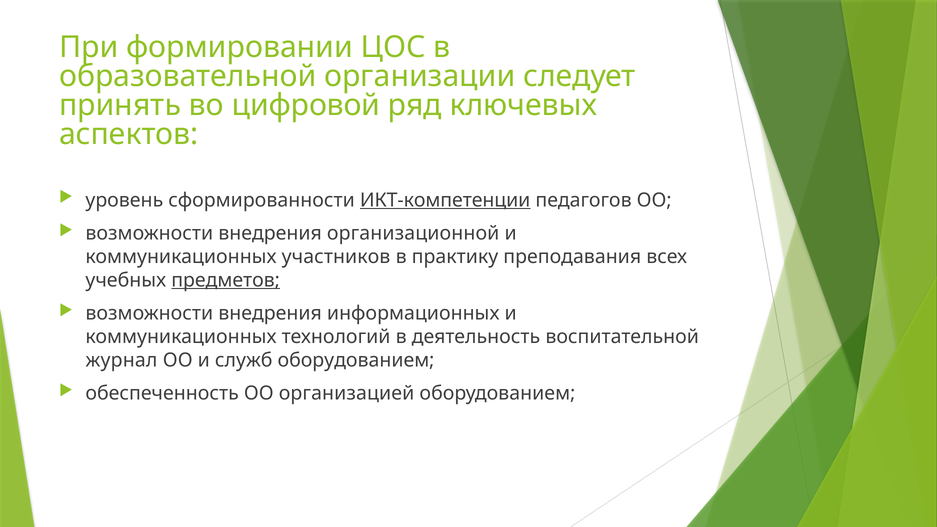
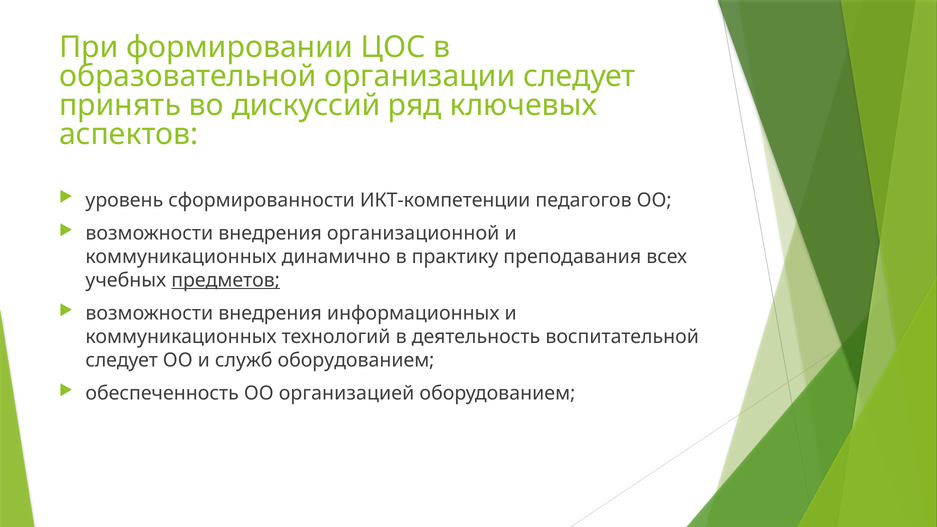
цифровой: цифровой -> дискуссий
ИКТ-компетенции underline: present -> none
участников: участников -> динамично
журнал at (121, 360): журнал -> следует
